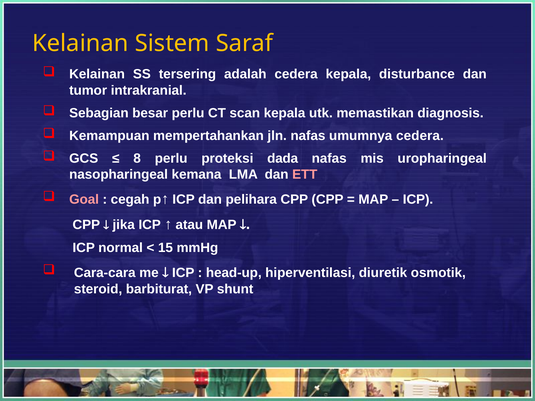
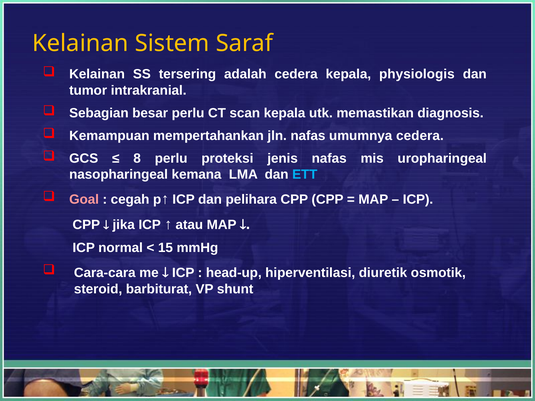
disturbance: disturbance -> physiologis
dada: dada -> jenis
ETT colour: pink -> light blue
